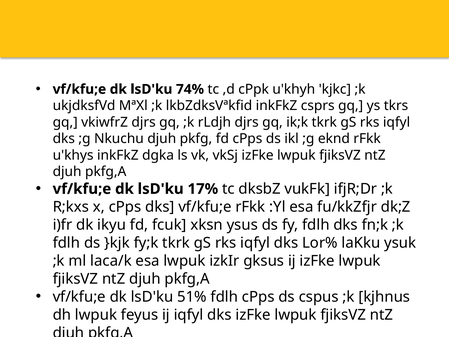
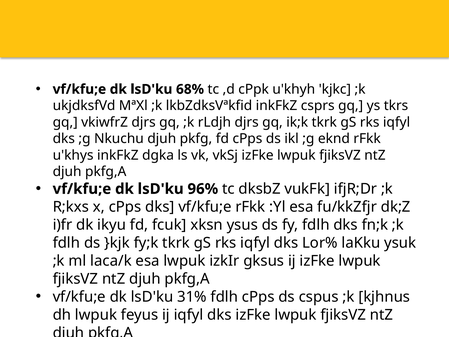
74%: 74% -> 68%
17%: 17% -> 96%
51%: 51% -> 31%
